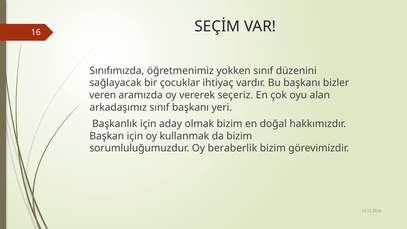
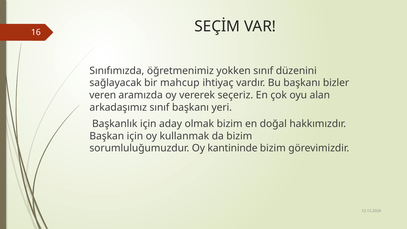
çocuklar: çocuklar -> mahcup
beraberlik: beraberlik -> kantininde
